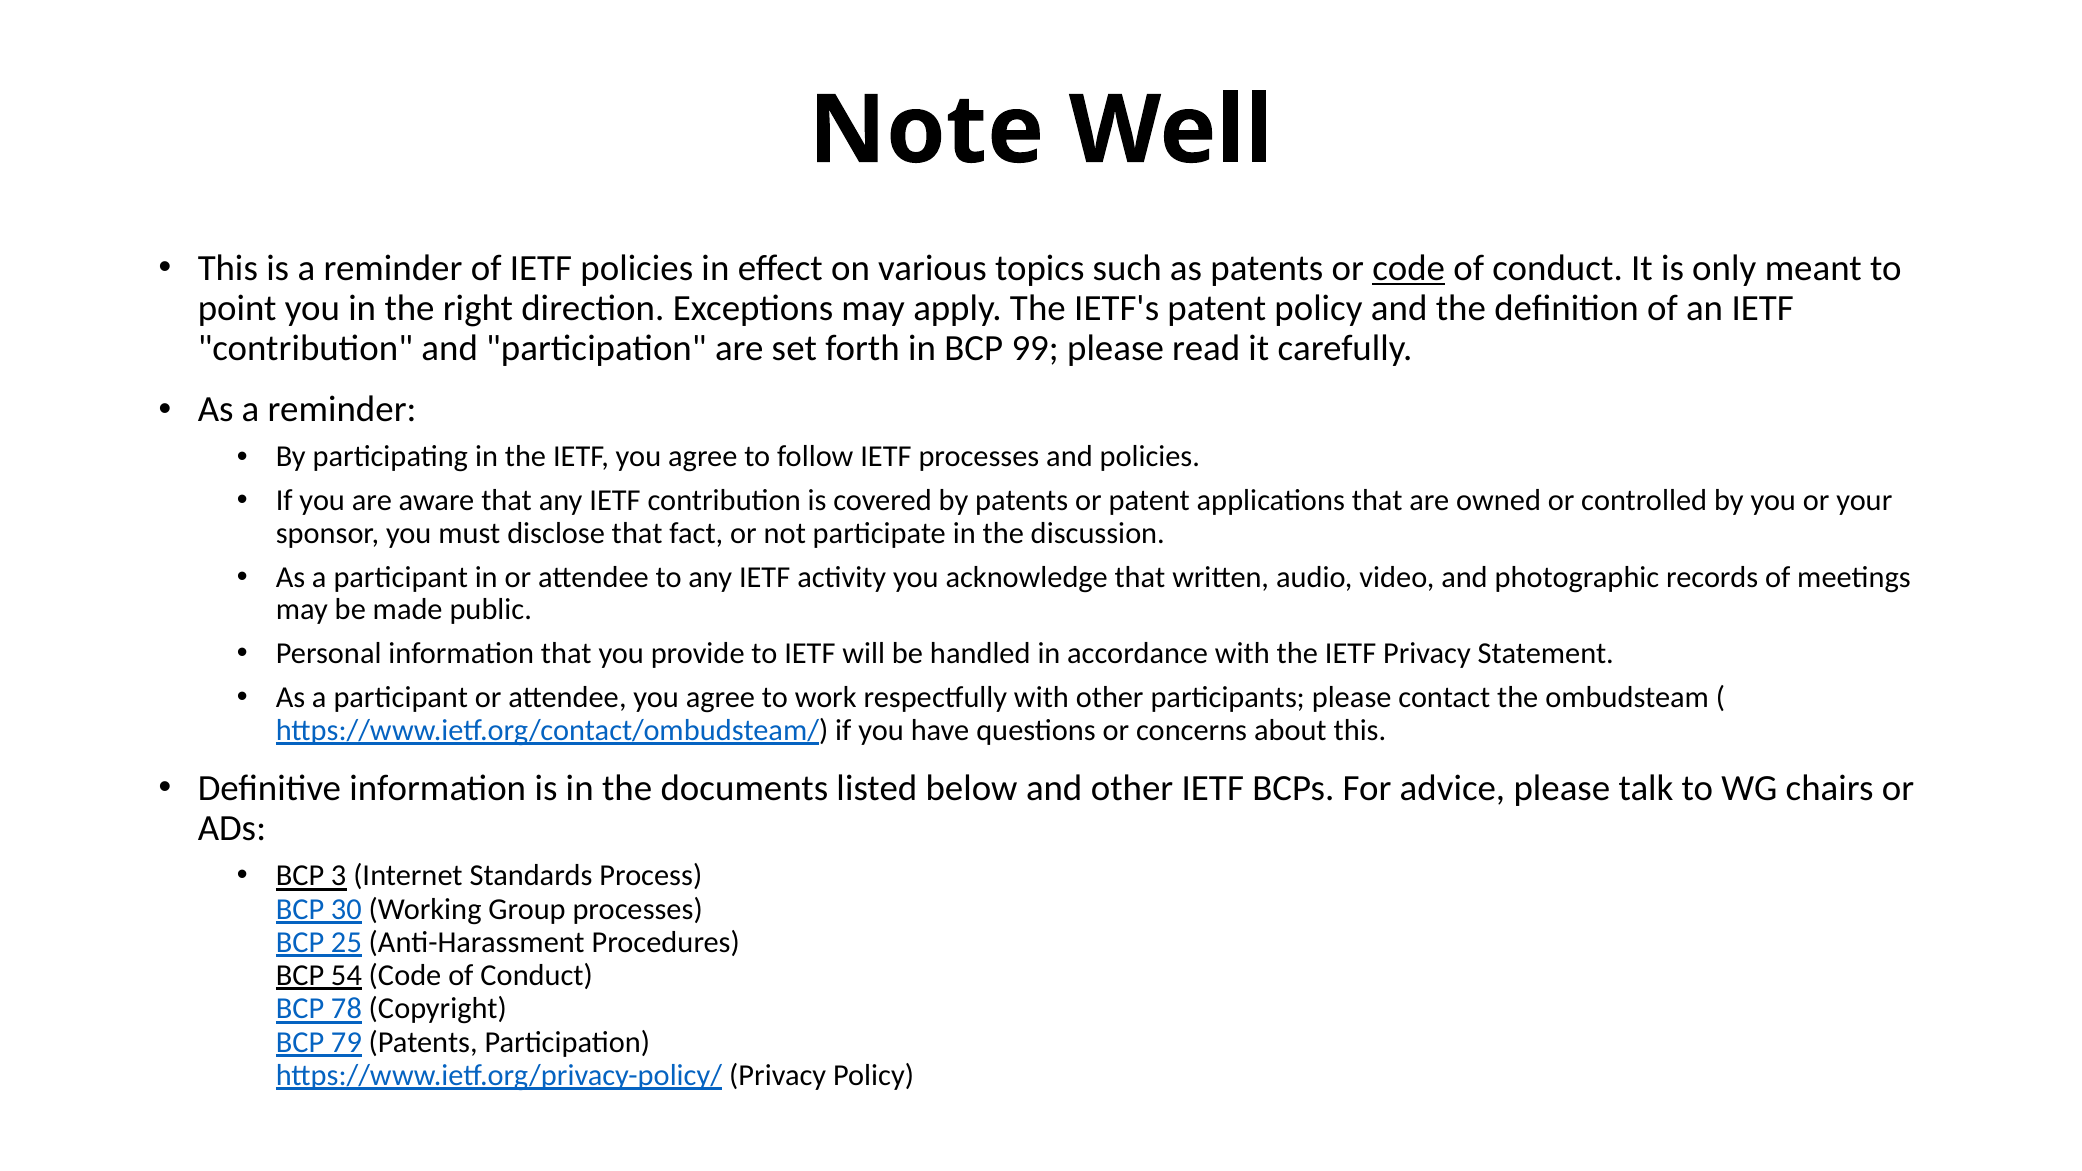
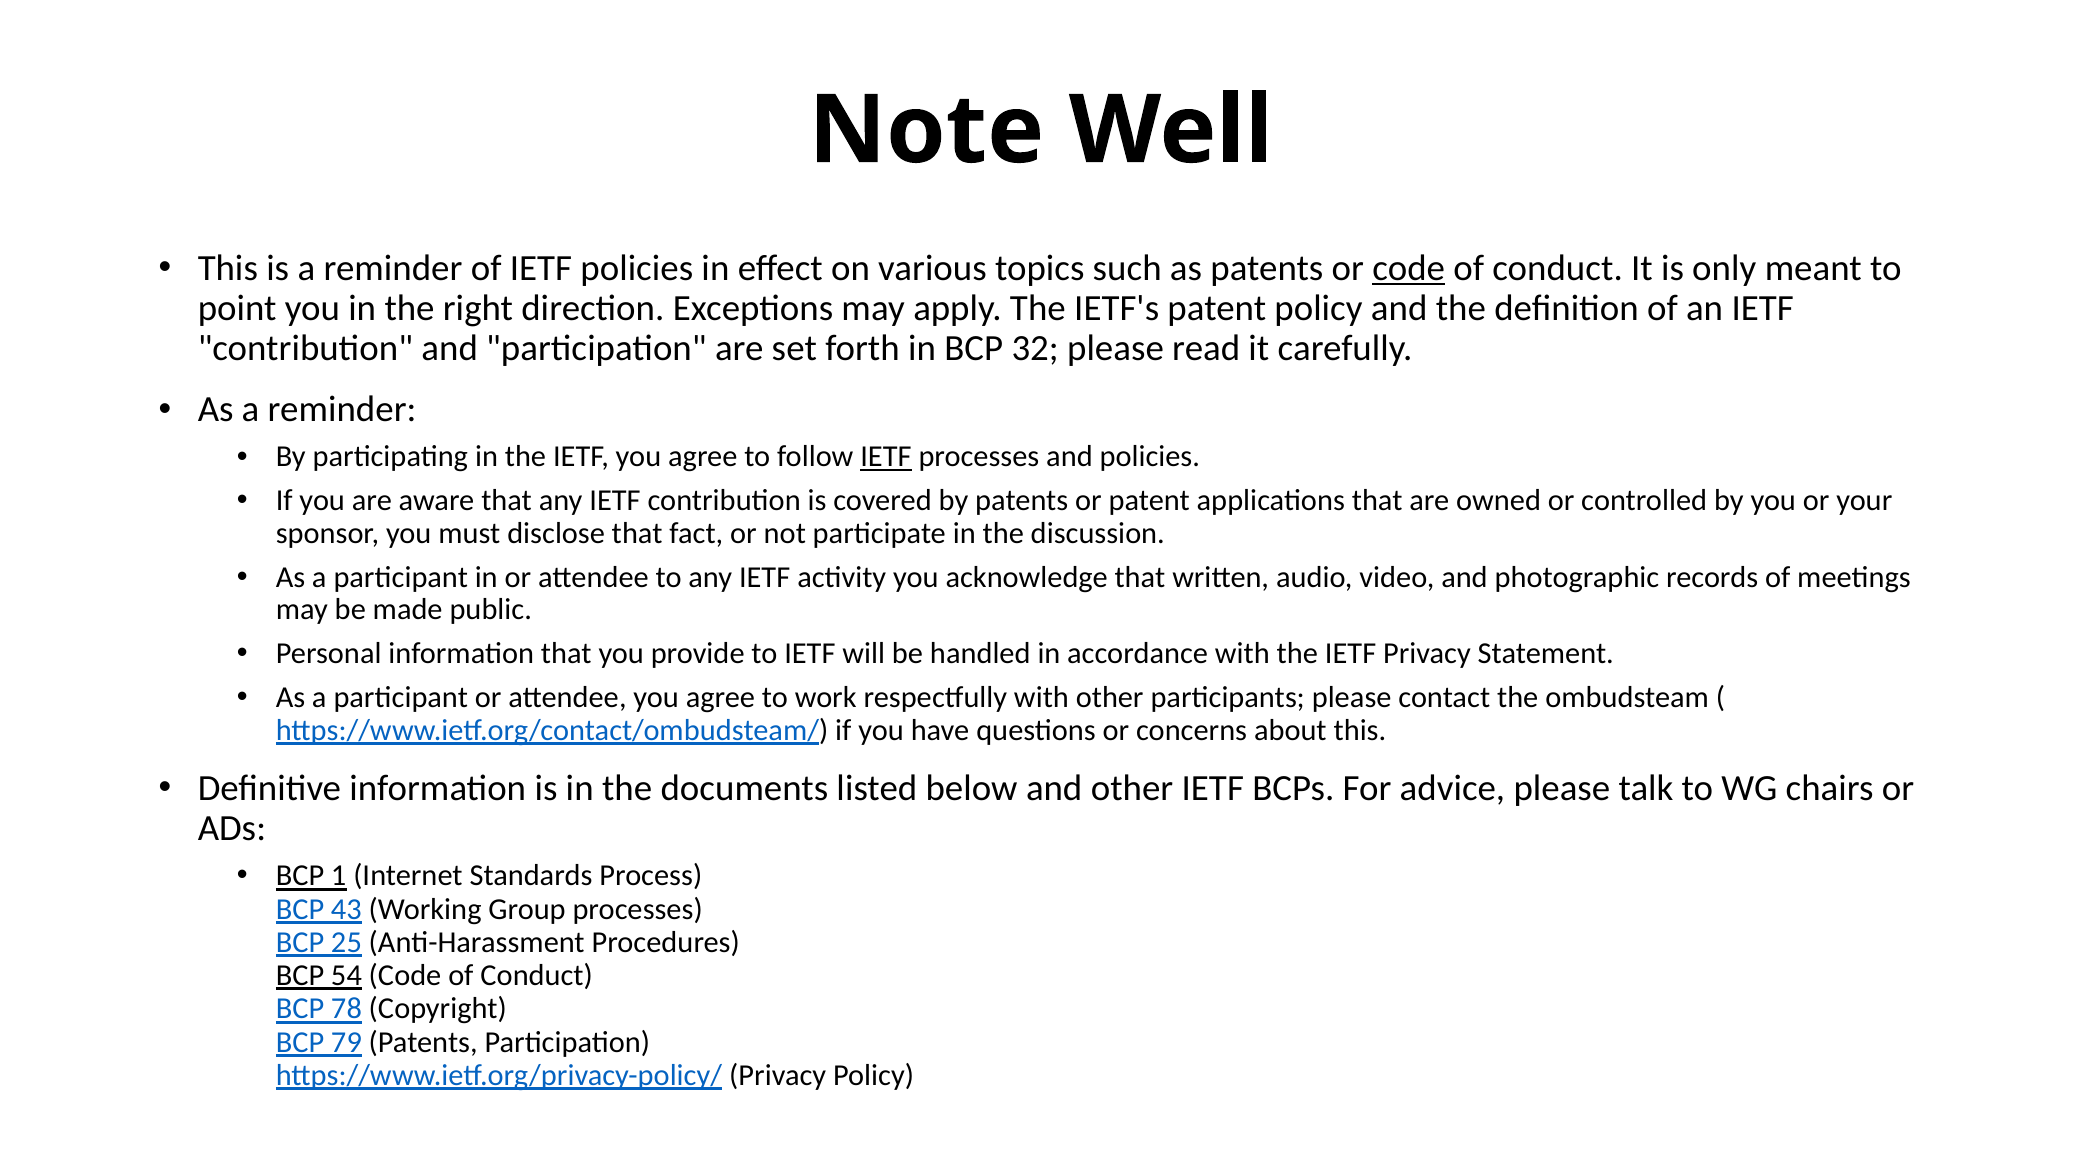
99: 99 -> 32
IETF at (886, 457) underline: none -> present
3: 3 -> 1
30: 30 -> 43
